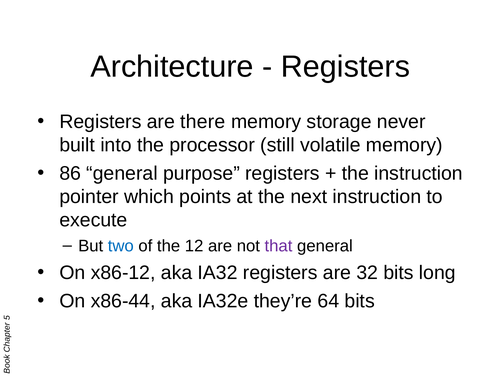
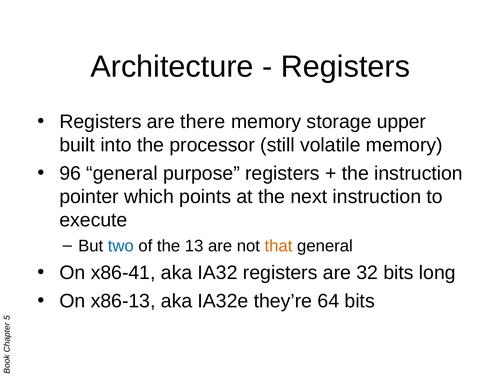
never: never -> upper
86: 86 -> 96
12: 12 -> 13
that colour: purple -> orange
x86-12: x86-12 -> x86-41
x86-44: x86-44 -> x86-13
